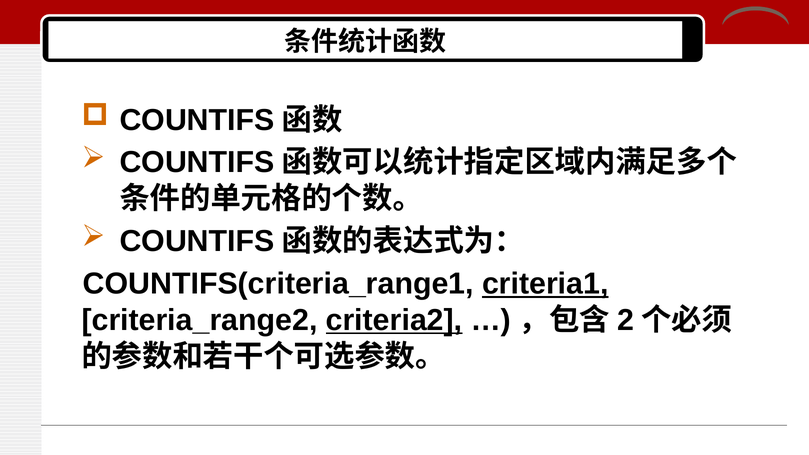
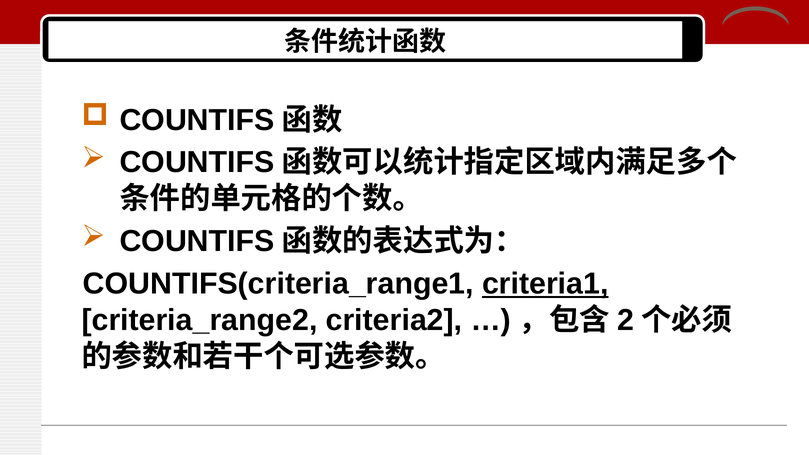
criteria2 underline: present -> none
